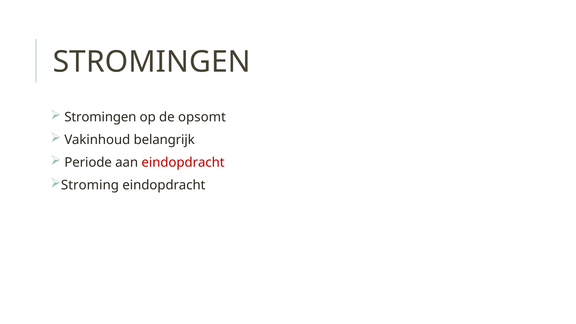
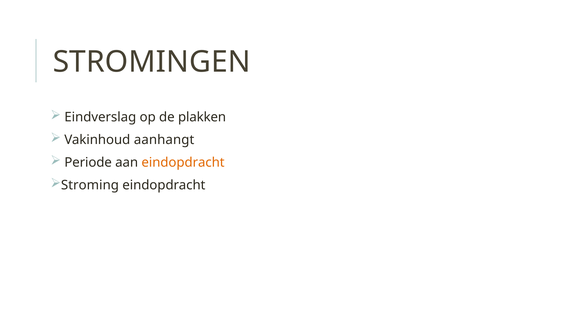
Stromingen at (100, 117): Stromingen -> Eindverslag
opsomt: opsomt -> plakken
belangrijk: belangrijk -> aanhangt
eindopdracht at (183, 162) colour: red -> orange
